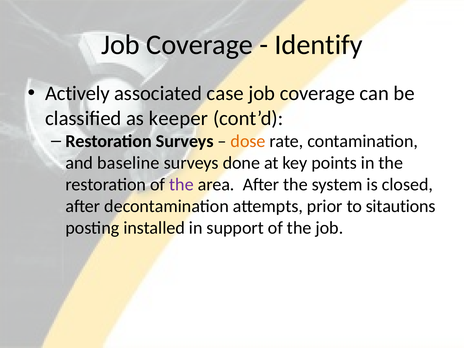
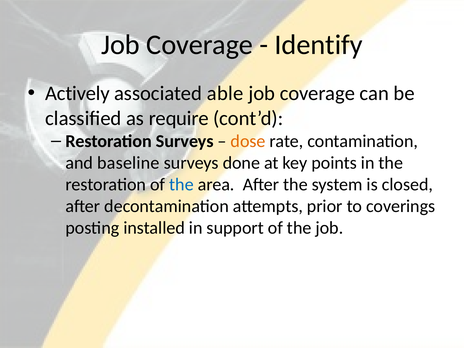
case: case -> able
keeper: keeper -> require
the at (181, 185) colour: purple -> blue
sitautions: sitautions -> coverings
